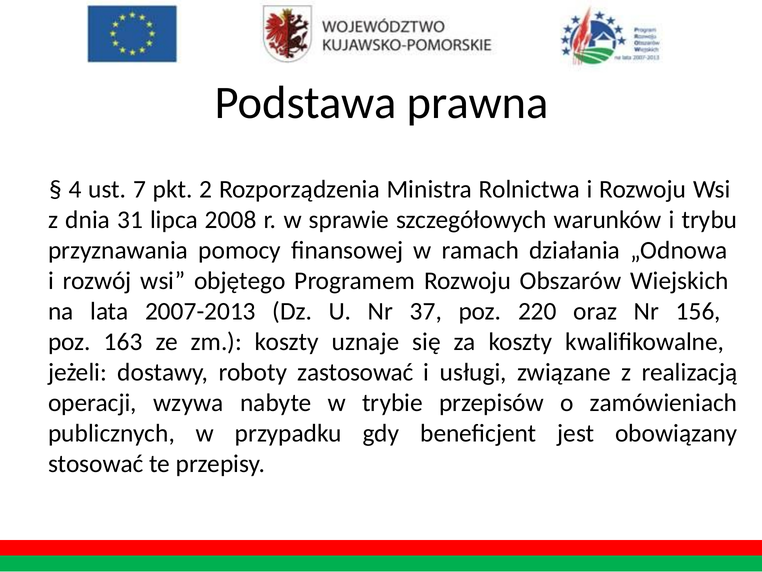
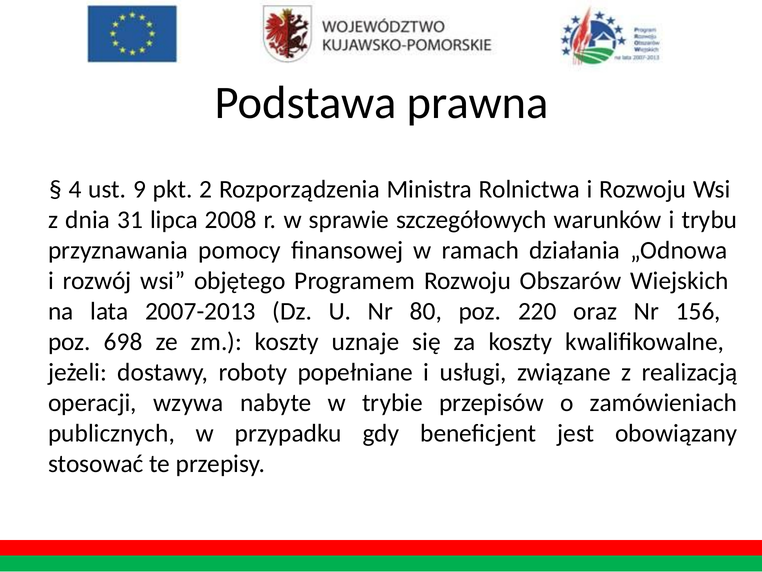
7: 7 -> 9
37: 37 -> 80
163: 163 -> 698
zastosować: zastosować -> popełniane
